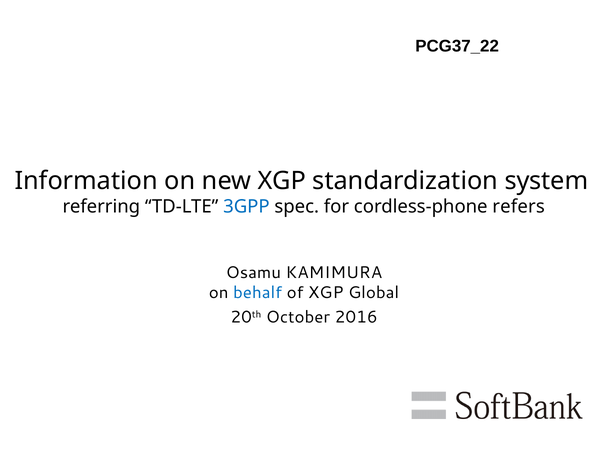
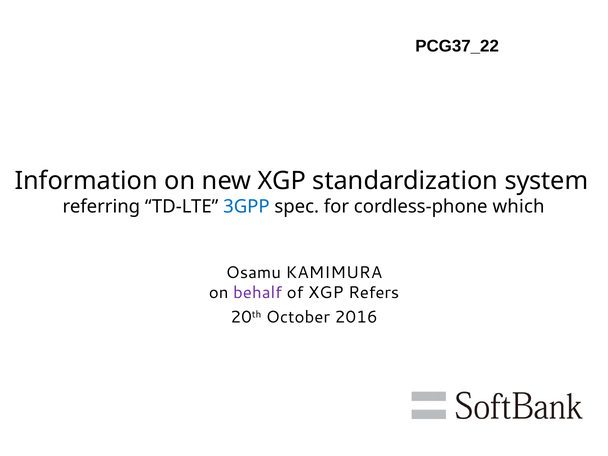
refers: refers -> which
behalf colour: blue -> purple
Global: Global -> Refers
